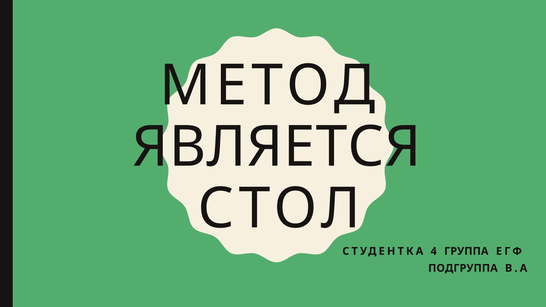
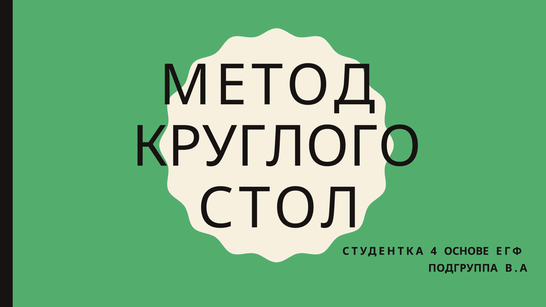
ЯВЛЯЕТСЯ: ЯВЛЯЕТСЯ -> КРУГЛОГО
ГРУППА: ГРУППА -> ОСНОВЕ
